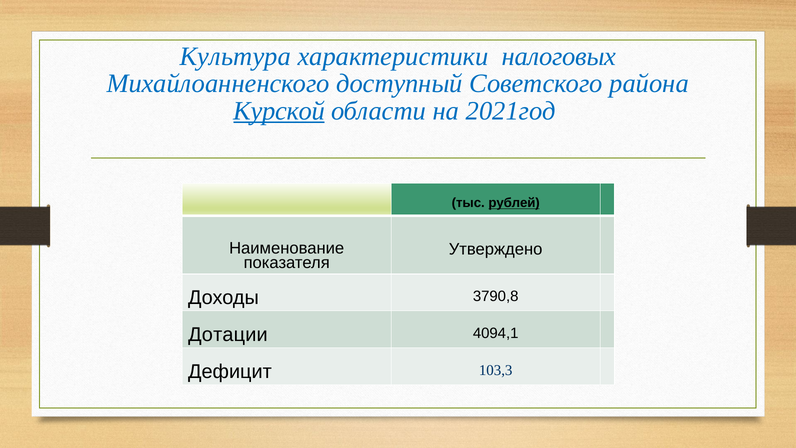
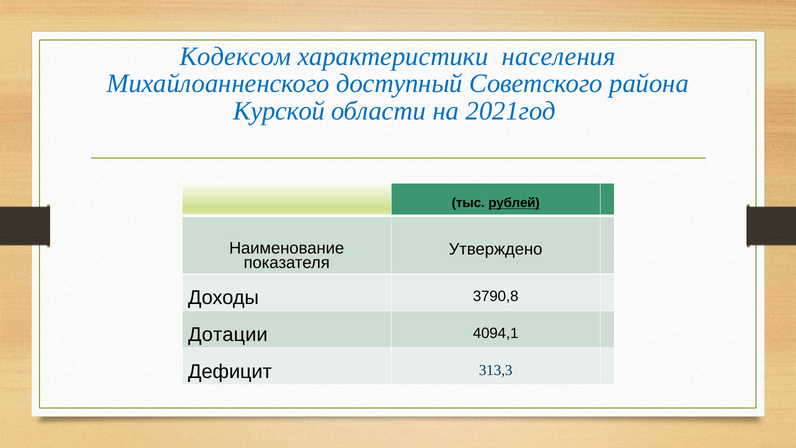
Культура: Культура -> Кодексом
налоговых: налоговых -> населения
Курской underline: present -> none
103,3: 103,3 -> 313,3
